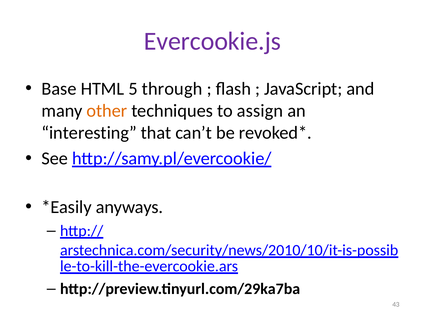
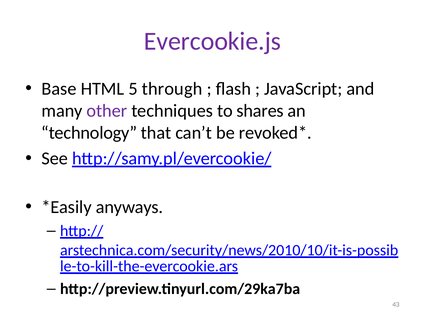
other colour: orange -> purple
assign: assign -> shares
interesting: interesting -> technology
